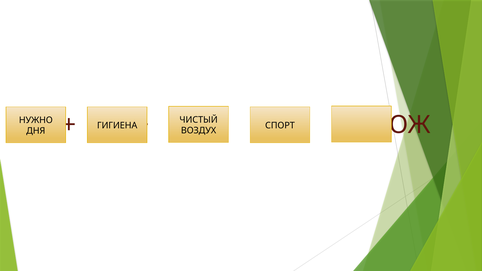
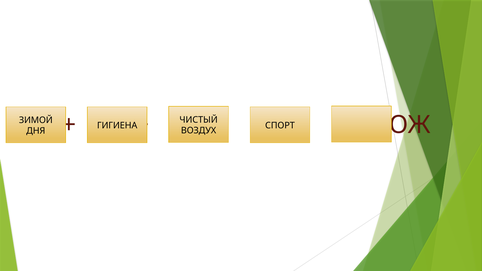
НУЖНО: НУЖНО -> ЗИМОЙ
